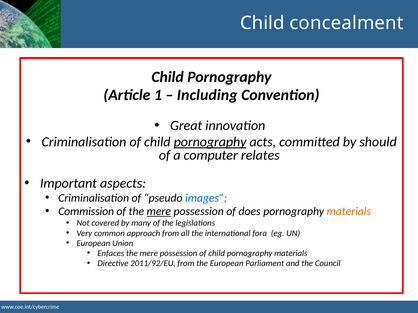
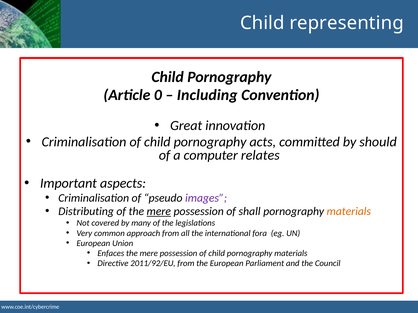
concealment: concealment -> representing
1: 1 -> 0
pornography at (210, 142) underline: present -> none
images colour: blue -> purple
Commission: Commission -> Distributing
does: does -> shall
